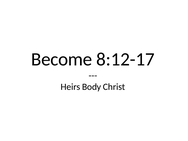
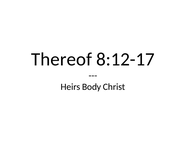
Become: Become -> Thereof
